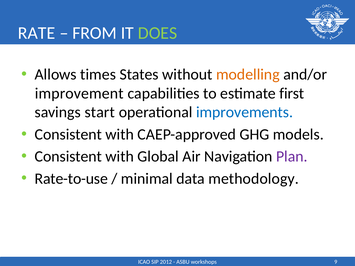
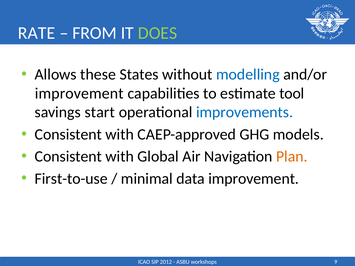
times: times -> these
modelling colour: orange -> blue
first: first -> tool
Plan colour: purple -> orange
Rate-to-use: Rate-to-use -> First-to-use
data methodology: methodology -> improvement
